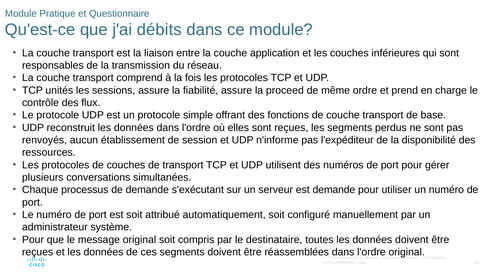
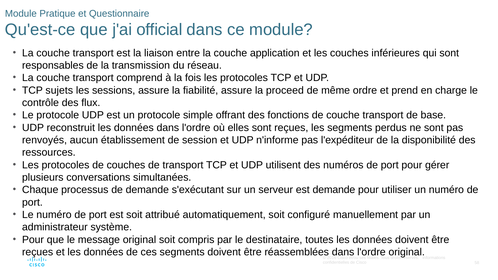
débits: débits -> official
unités: unités -> sujets
